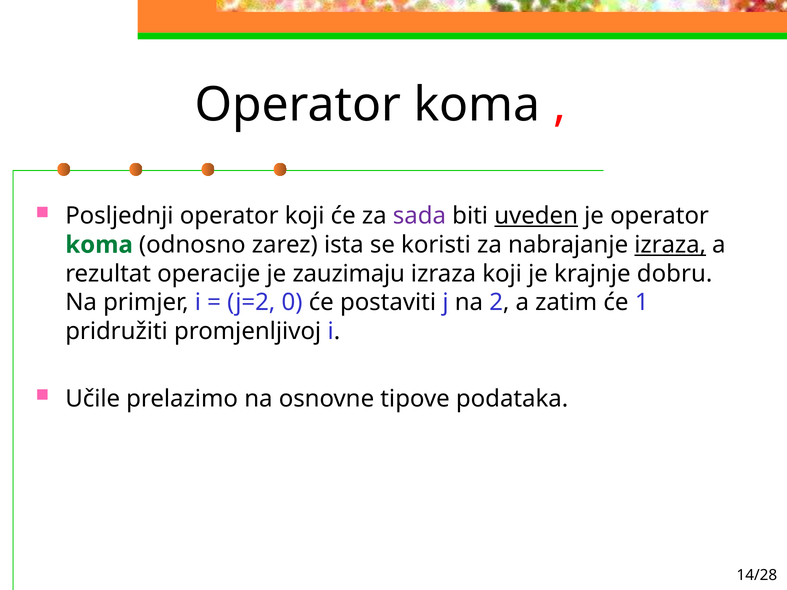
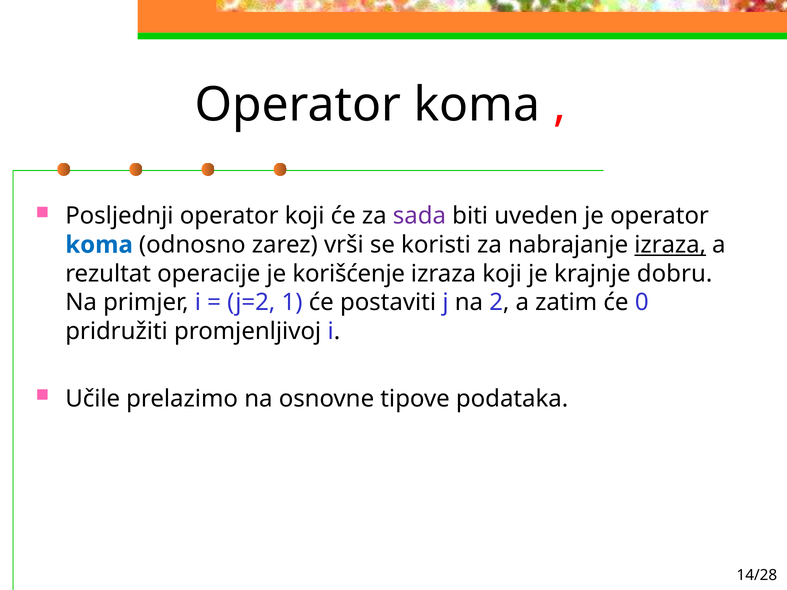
uveden underline: present -> none
koma at (99, 245) colour: green -> blue
ista: ista -> vrši
zauzimaju: zauzimaju -> korišćenje
0: 0 -> 1
1: 1 -> 0
